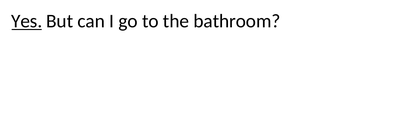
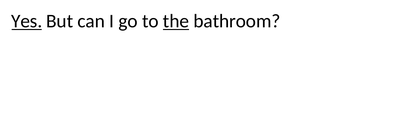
the underline: none -> present
